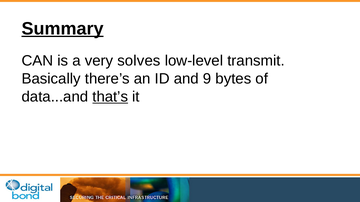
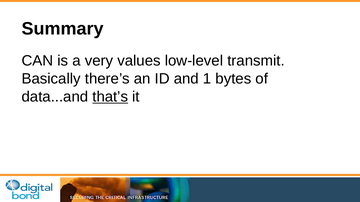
Summary underline: present -> none
solves: solves -> values
9: 9 -> 1
